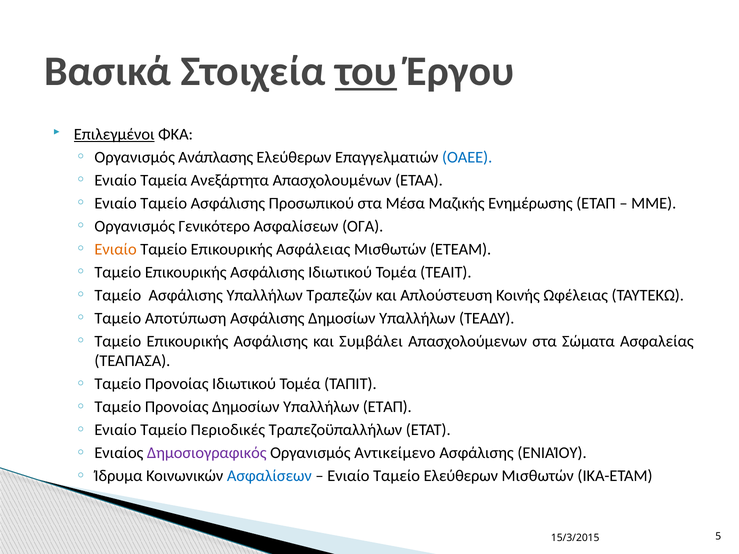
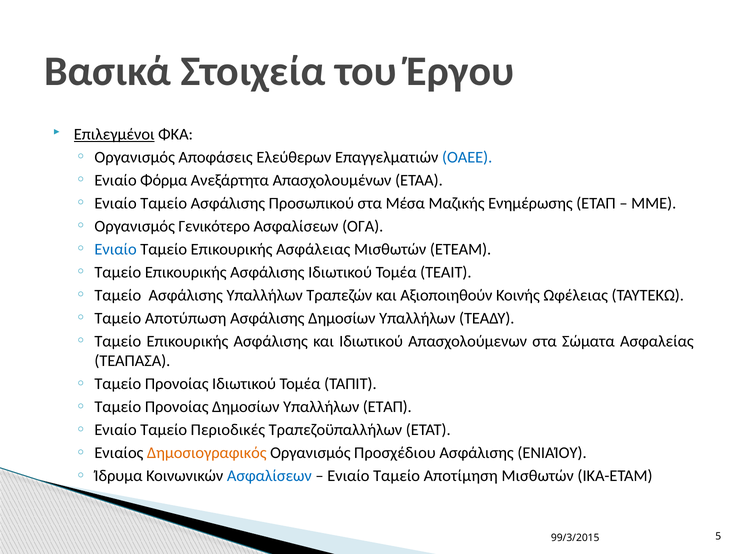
του underline: present -> none
Ανάπλασης: Ανάπλασης -> Αποφάσεις
Ταμεία: Ταμεία -> Φόρμα
Ενιαίο at (116, 249) colour: orange -> blue
Απλούστευση: Απλούστευση -> Αξιοποιηθούν
και Συμβάλει: Συμβάλει -> Ιδιωτικού
Δημοσιογραφικός colour: purple -> orange
Αντικείμενο: Αντικείμενο -> Προσχέδιου
Ταμείο Ελεύθερων: Ελεύθερων -> Αποτίμηση
15/3/2015: 15/3/2015 -> 99/3/2015
